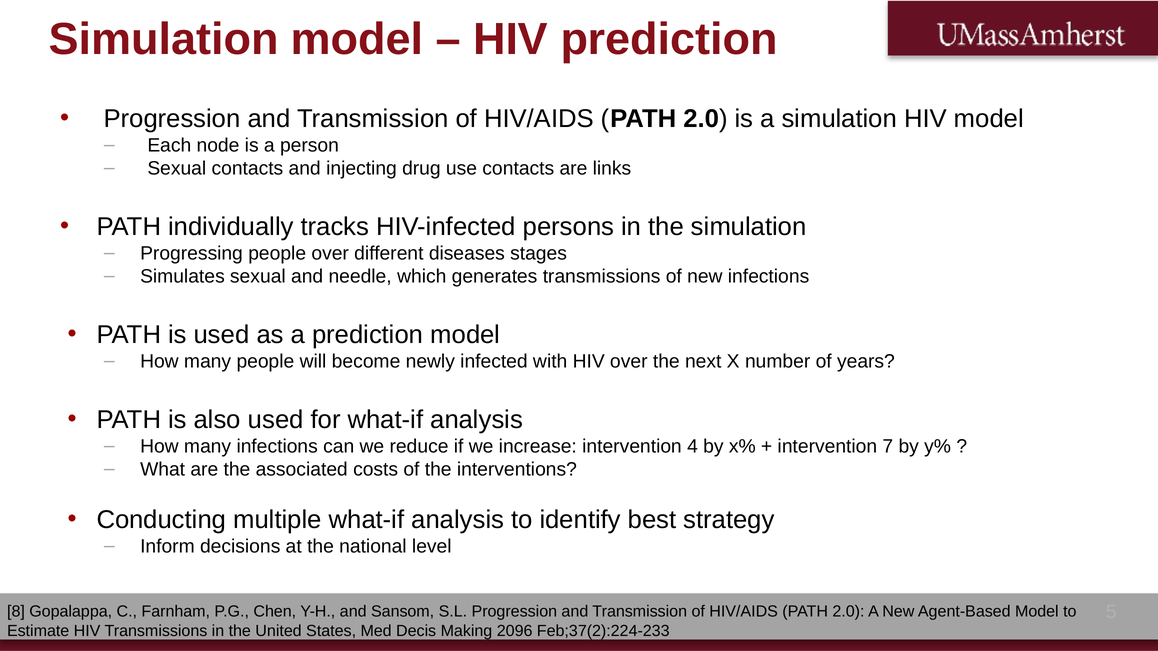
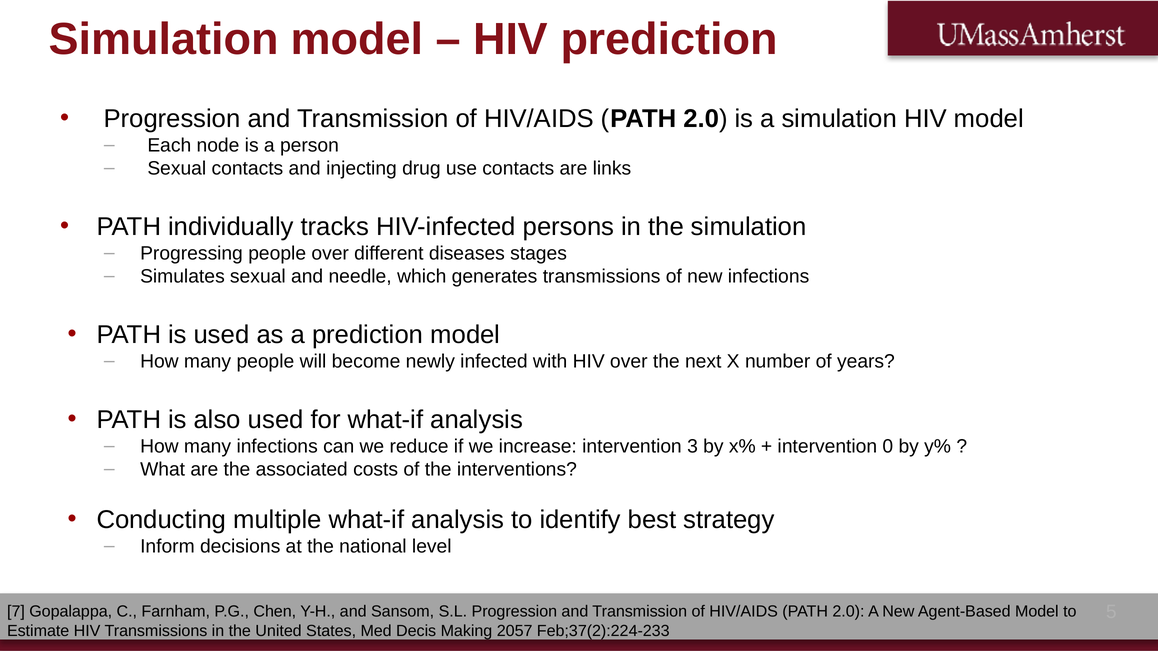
4: 4 -> 3
7: 7 -> 0
8: 8 -> 7
2096: 2096 -> 2057
